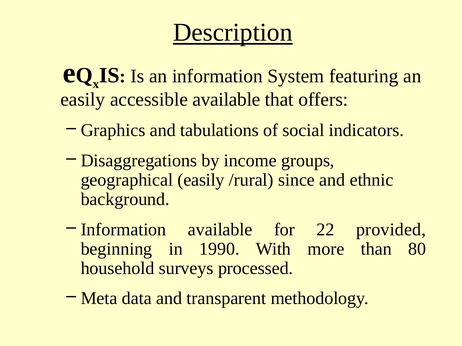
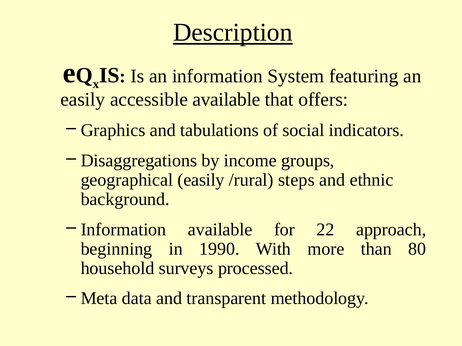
since: since -> steps
provided: provided -> approach
